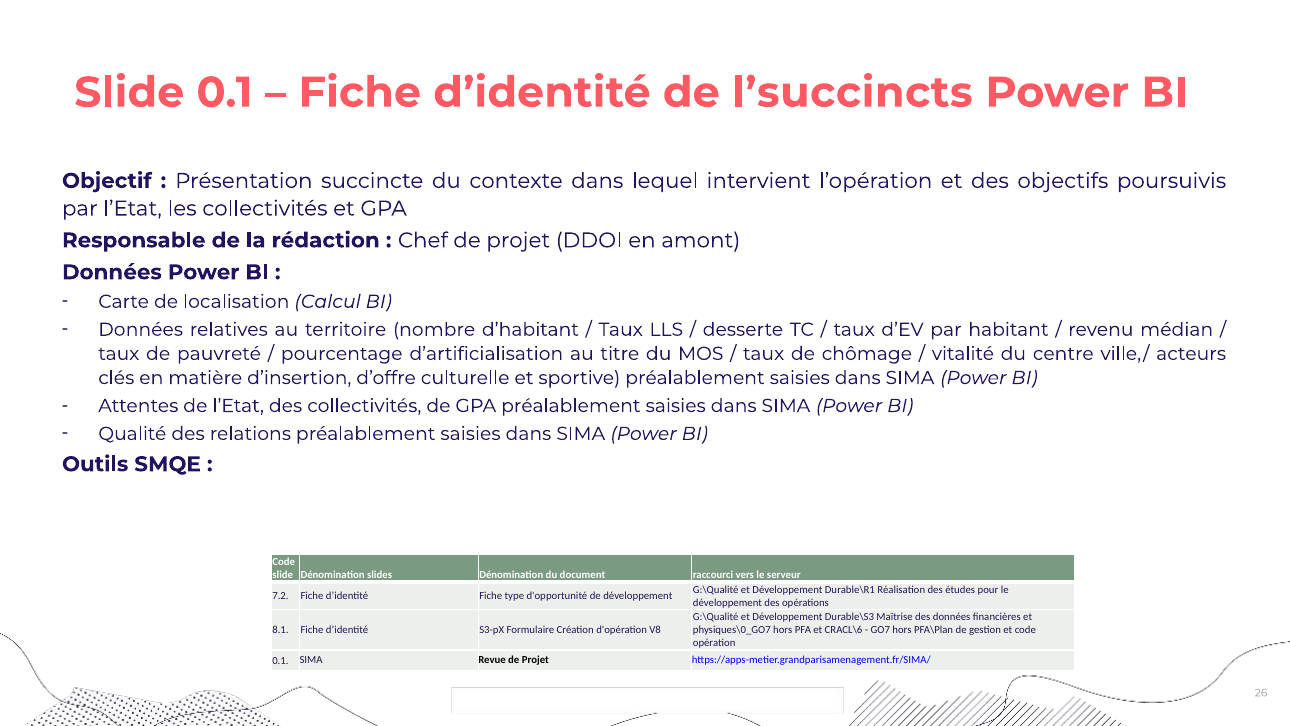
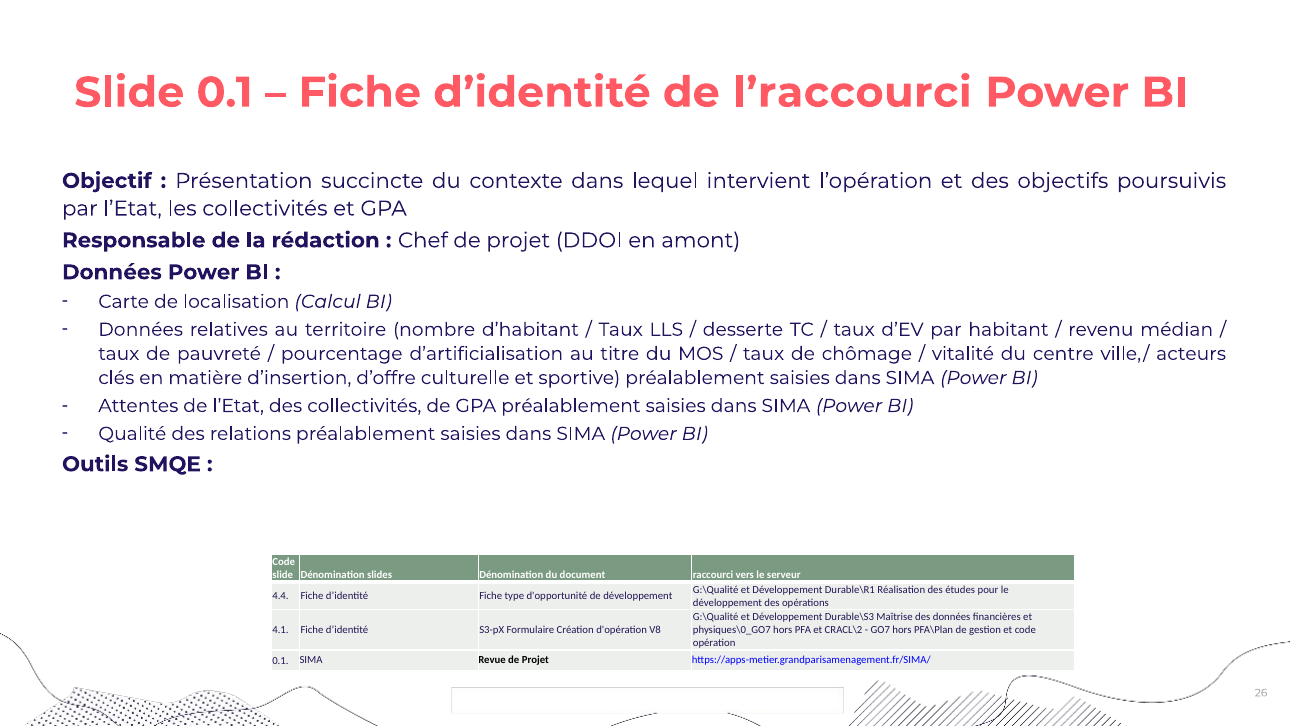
l’succincts: l’succincts -> l’raccourci
7.2: 7.2 -> 4.4
8.1: 8.1 -> 4.1
CRACL\6: CRACL\6 -> CRACL\2
